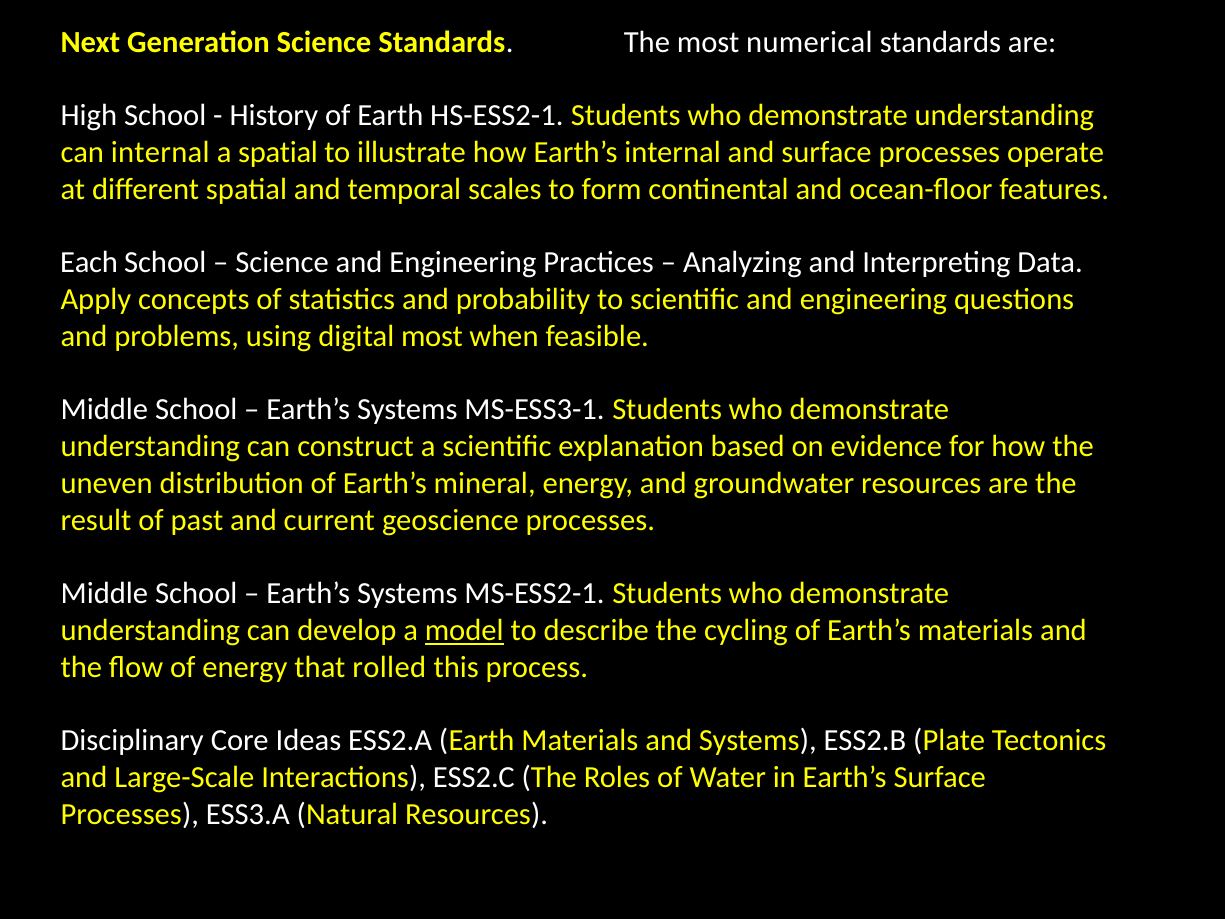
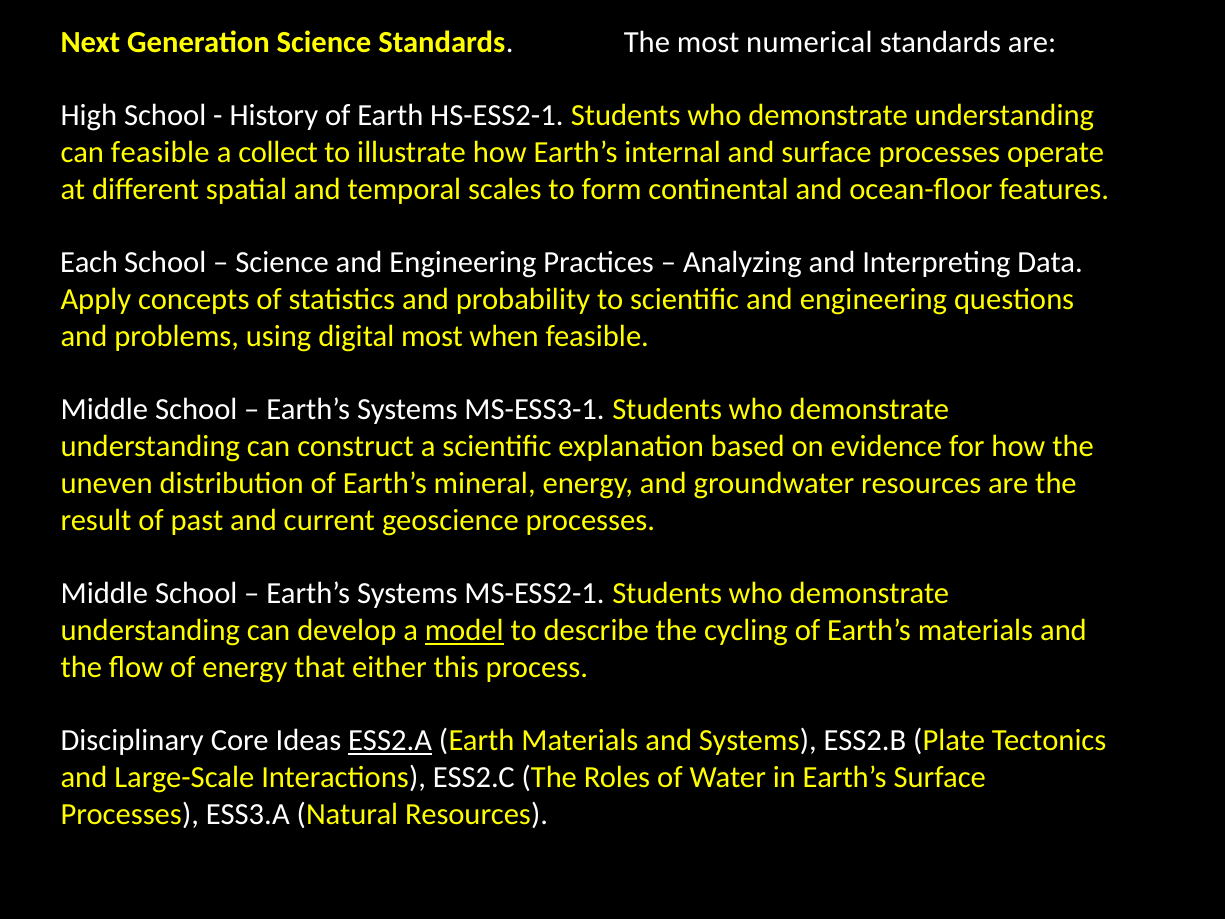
can internal: internal -> feasible
a spatial: spatial -> collect
rolled: rolled -> either
ESS2.A underline: none -> present
